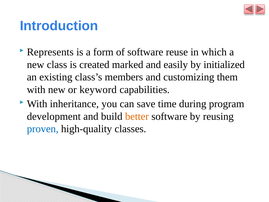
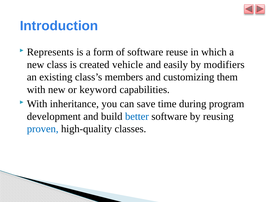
marked: marked -> vehicle
initialized: initialized -> modifiers
better colour: orange -> blue
